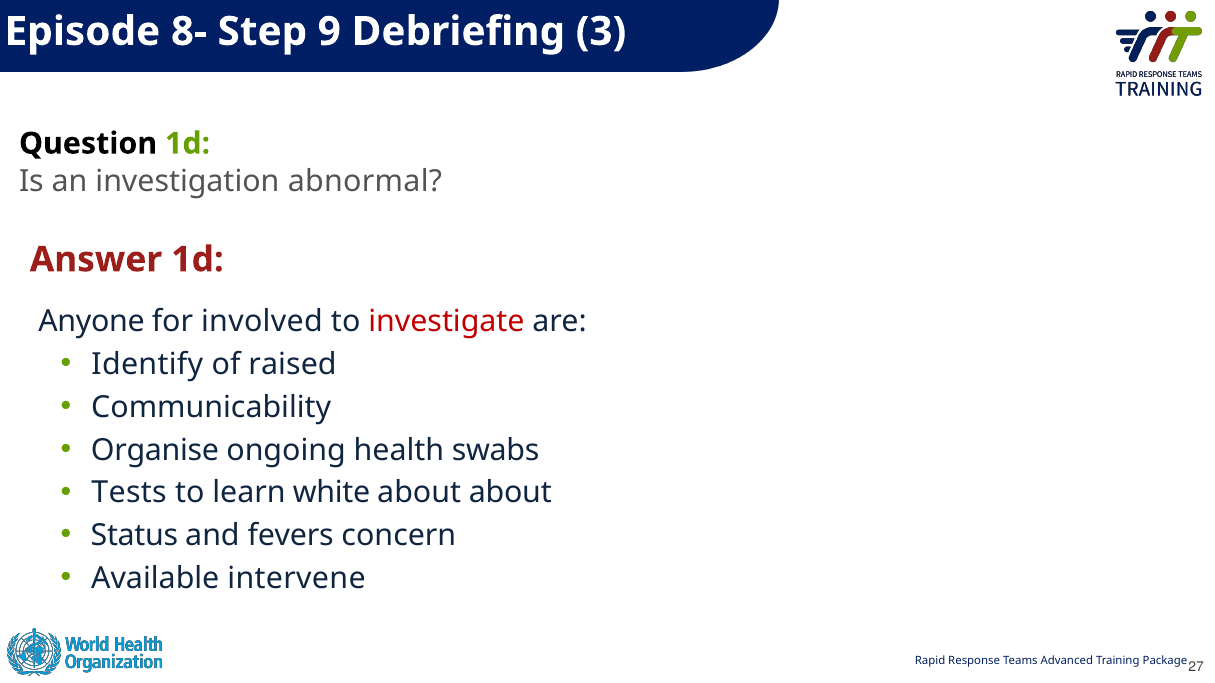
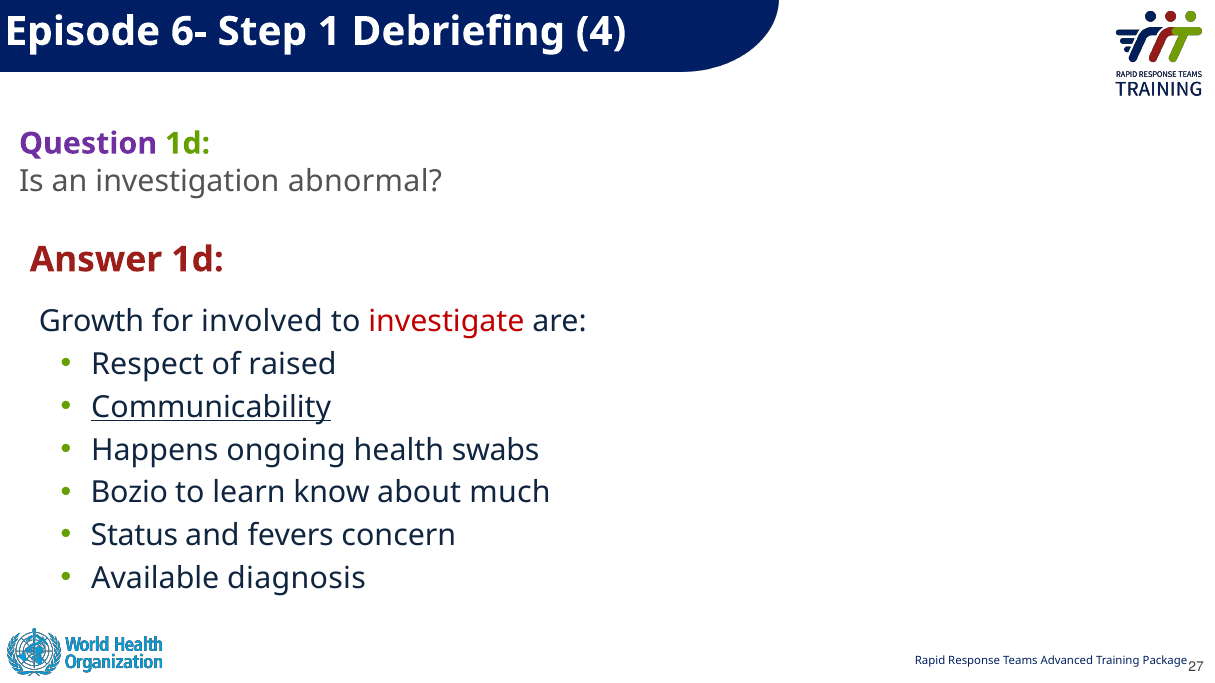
8-: 8- -> 6-
9: 9 -> 1
3: 3 -> 4
Question colour: black -> purple
Anyone: Anyone -> Growth
Identify: Identify -> Respect
Communicability underline: none -> present
Organise: Organise -> Happens
Tests: Tests -> Bozio
white: white -> know
about about: about -> much
intervene: intervene -> diagnosis
